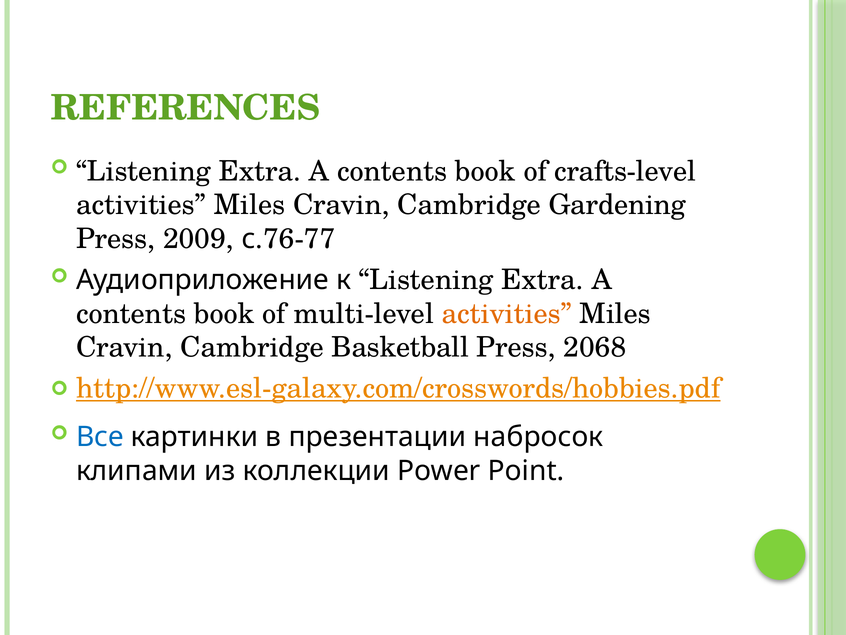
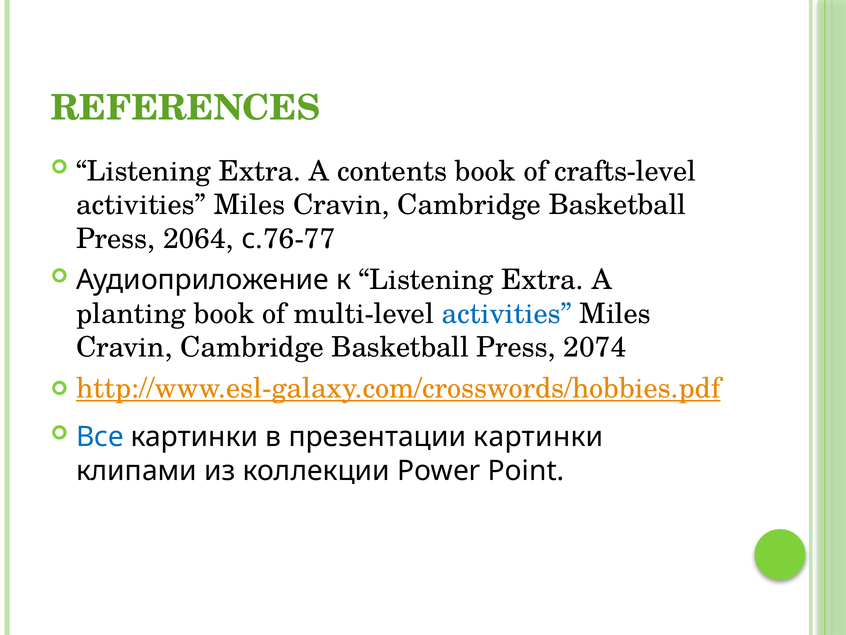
Gardening at (617, 205): Gardening -> Basketball
2009: 2009 -> 2064
contents at (131, 314): contents -> planting
activities at (507, 314) colour: orange -> blue
2068: 2068 -> 2074
презентации набросок: набросок -> картинки
